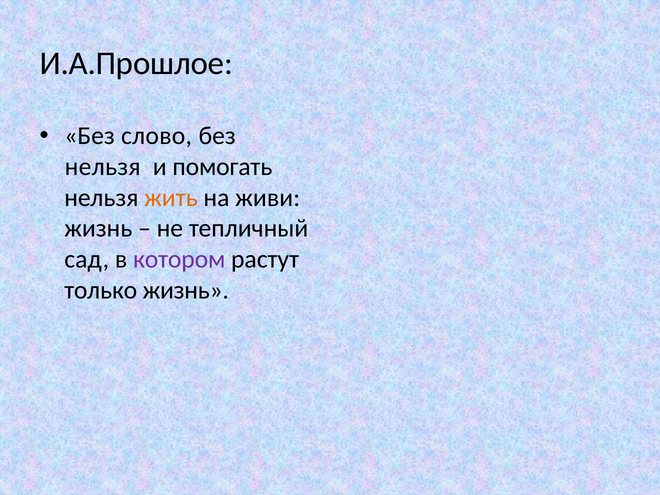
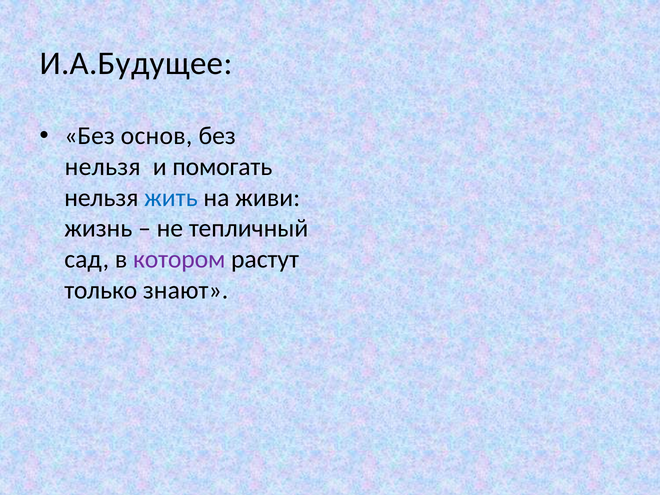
И.А.Прошлое: И.А.Прошлое -> И.А.Будущее
слово: слово -> основ
жить colour: orange -> blue
только жизнь: жизнь -> знают
